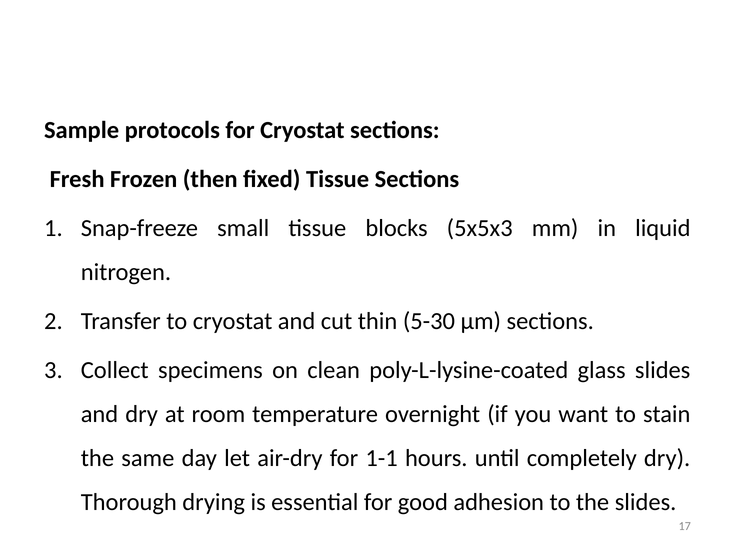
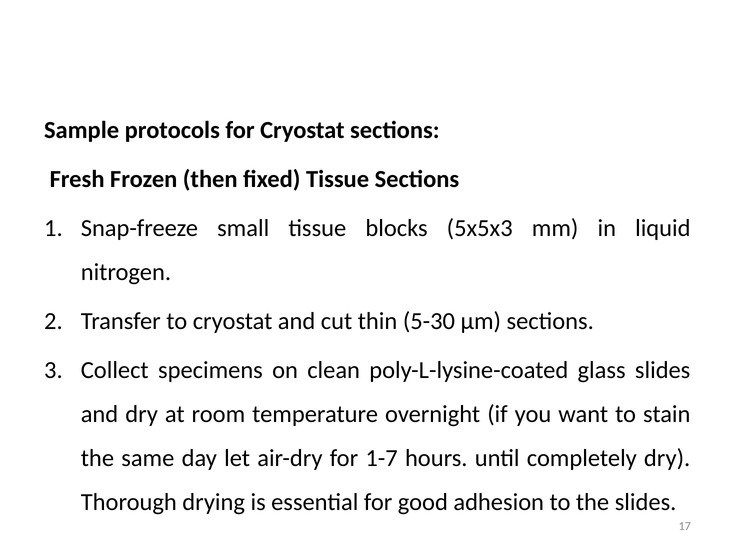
1-1: 1-1 -> 1-7
